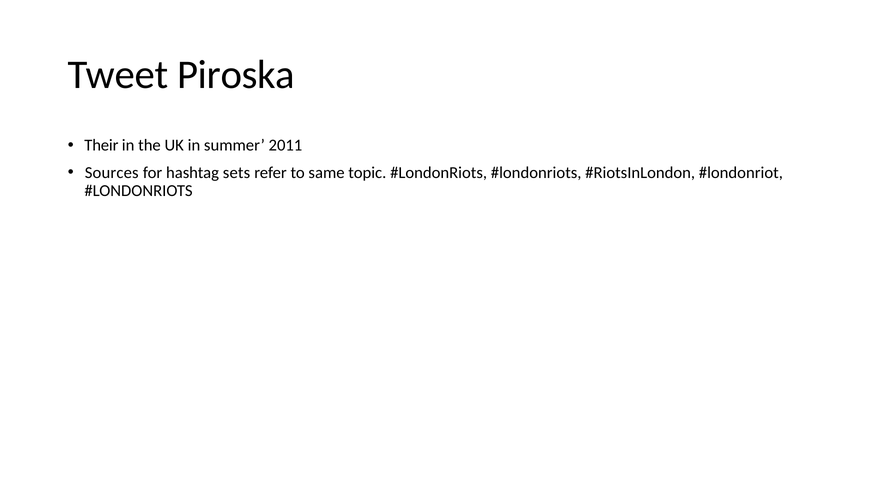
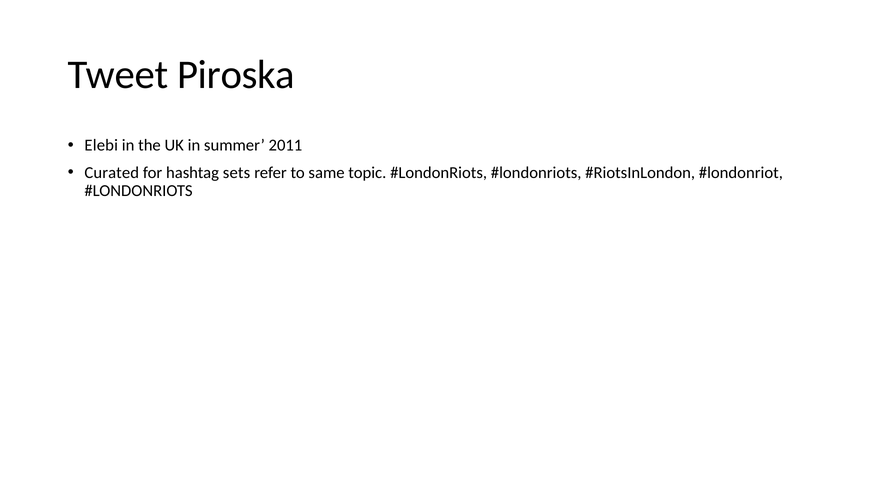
Their: Their -> Elebi
Sources: Sources -> Curated
